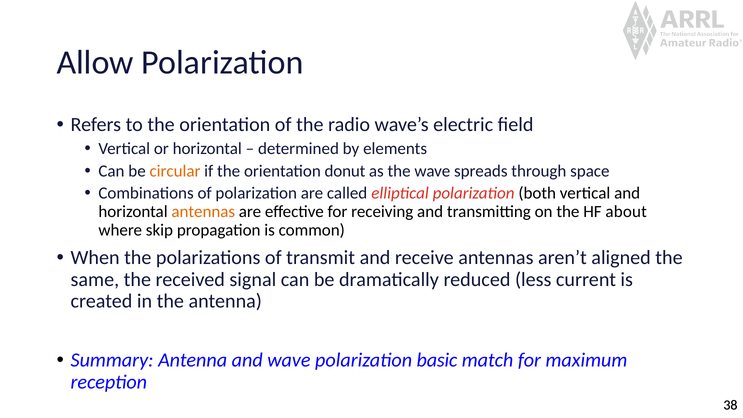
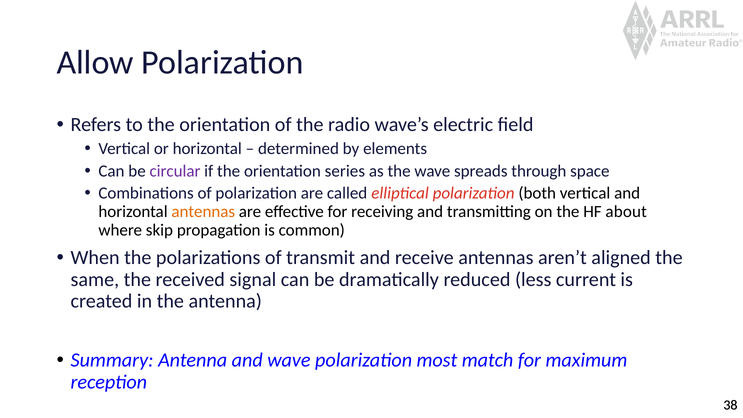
circular colour: orange -> purple
donut: donut -> series
basic: basic -> most
